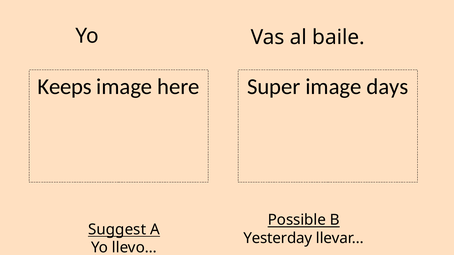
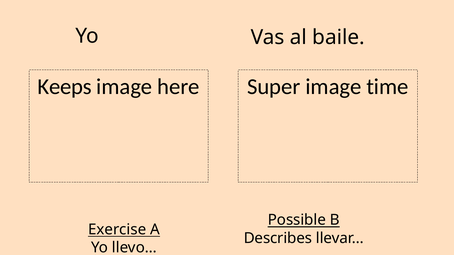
days: days -> time
Suggest: Suggest -> Exercise
Yesterday: Yesterday -> Describes
